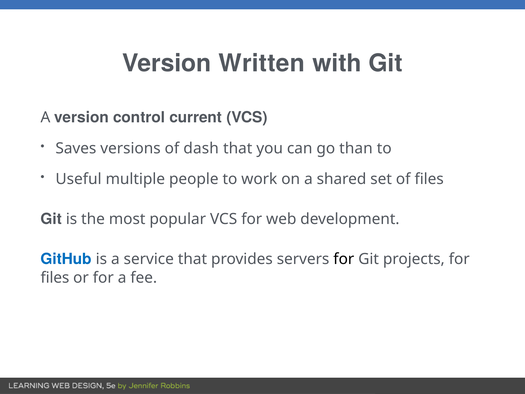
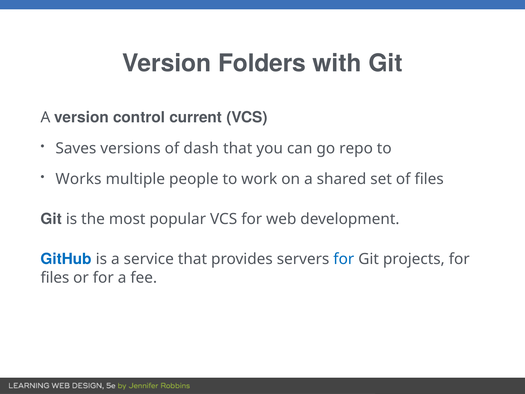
Written: Written -> Folders
than: than -> repo
Useful: Useful -> Works
for at (344, 259) colour: black -> blue
